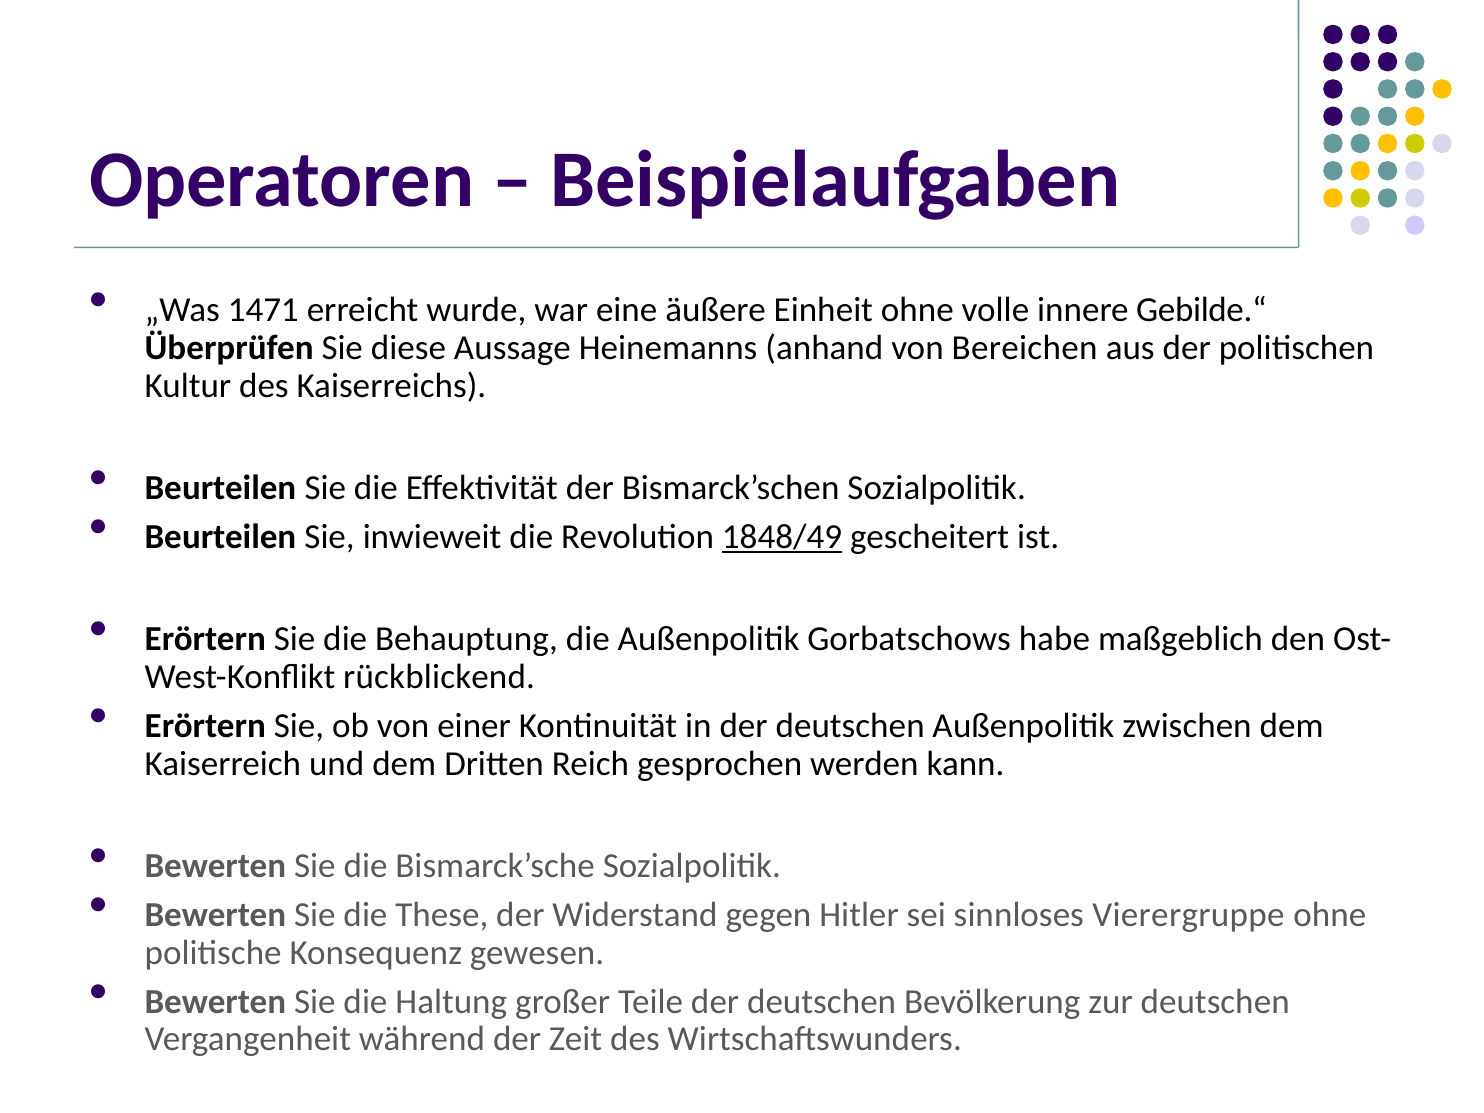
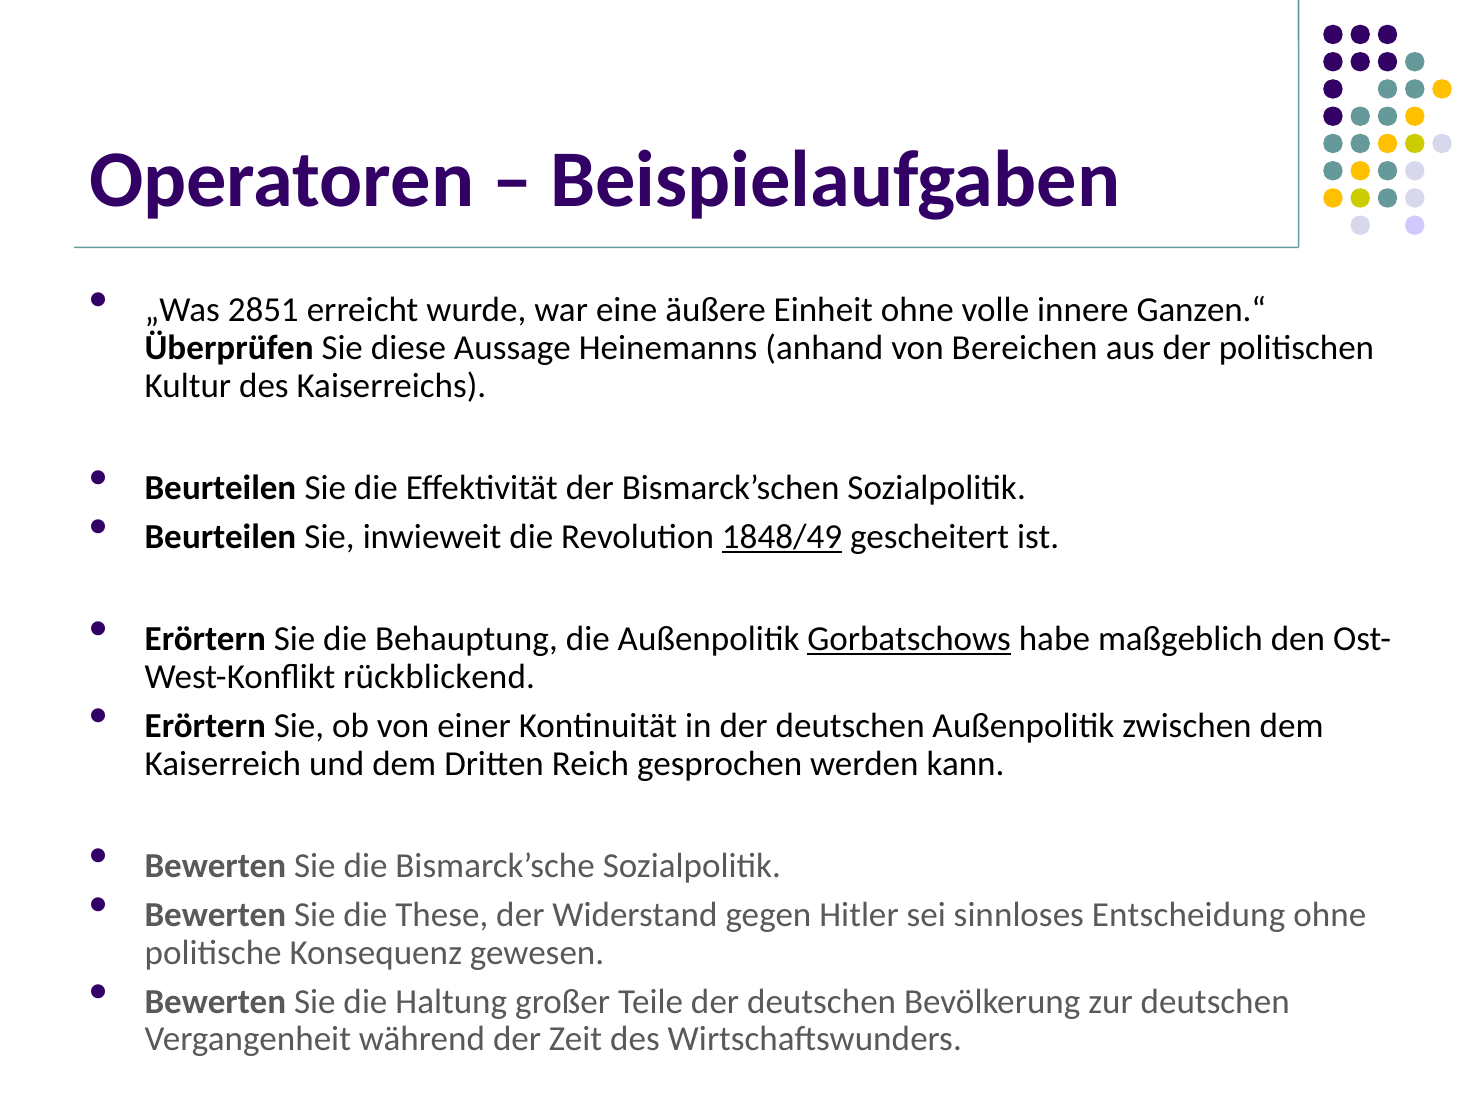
1471: 1471 -> 2851
Gebilde.“: Gebilde.“ -> Ganzen.“
Gorbatschows underline: none -> present
Vierergruppe: Vierergruppe -> Entscheidung
